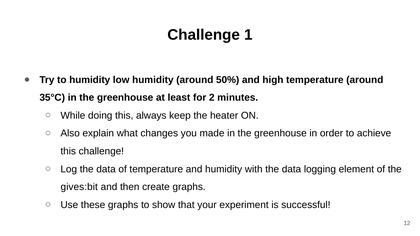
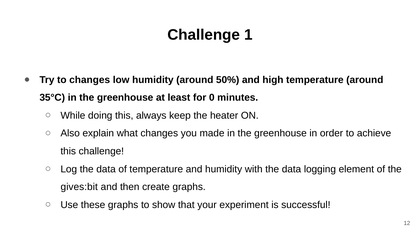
to humidity: humidity -> changes
2: 2 -> 0
